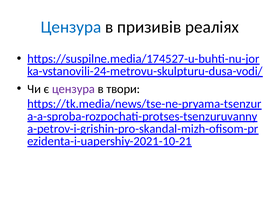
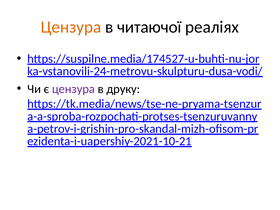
Цензура at (71, 27) colour: blue -> orange
призивів: призивів -> читаючої
твори: твори -> друку
